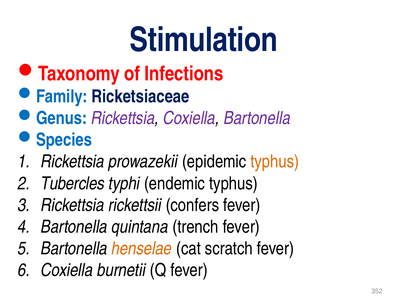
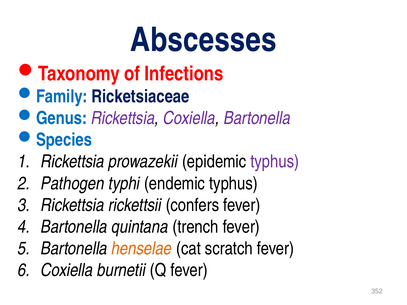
Stimulation: Stimulation -> Abscesses
typhus at (275, 162) colour: orange -> purple
Tubercles: Tubercles -> Pathogen
